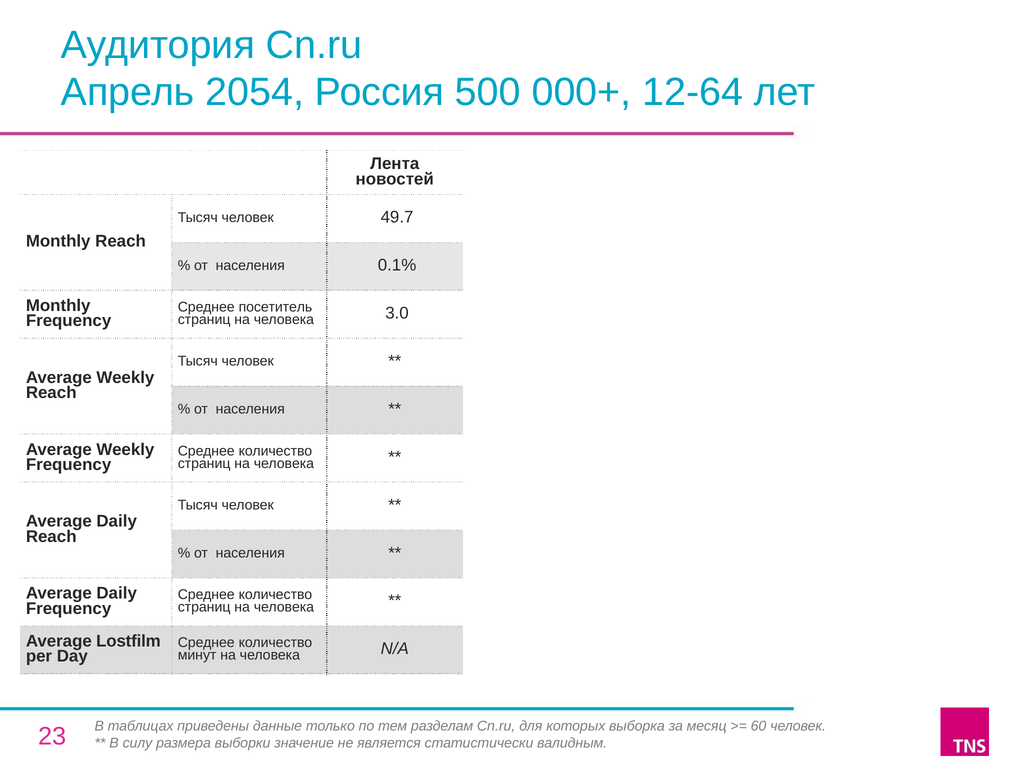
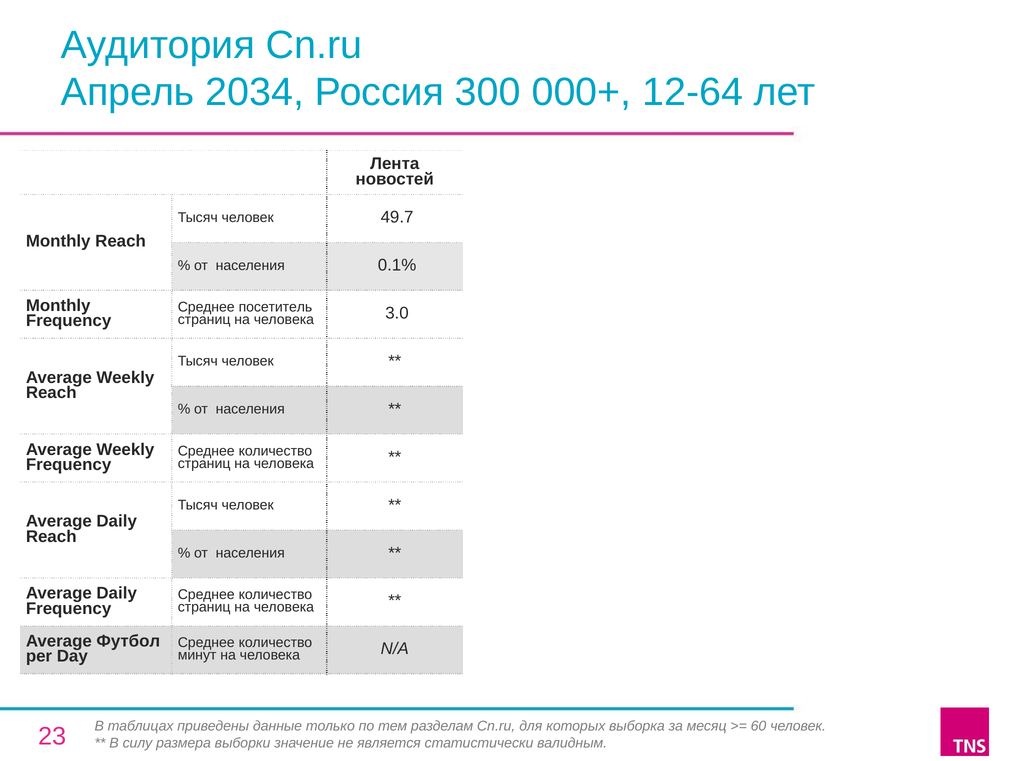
2054: 2054 -> 2034
500: 500 -> 300
Lostfilm: Lostfilm -> Футбол
